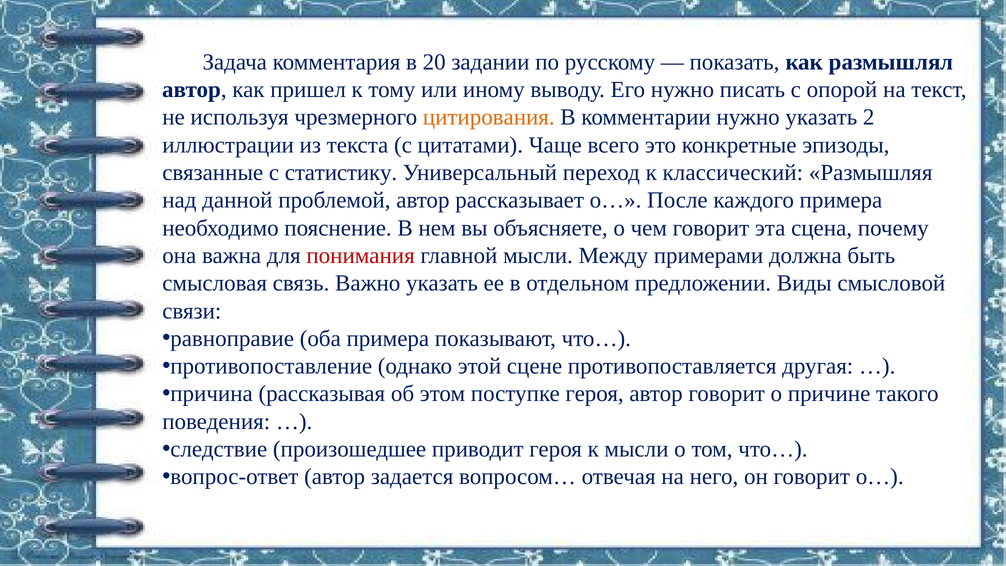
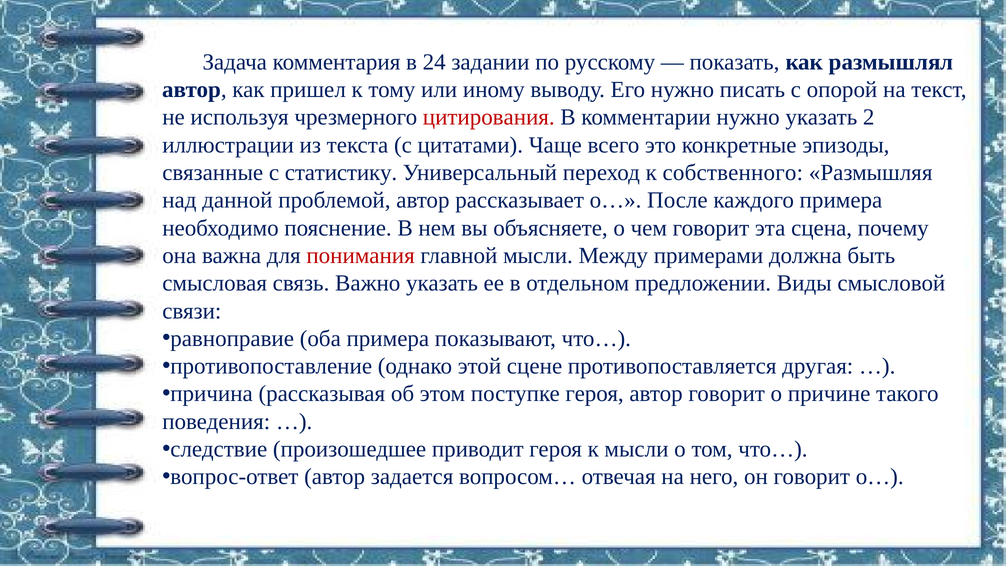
20: 20 -> 24
цитирования colour: orange -> red
классический: классический -> собственного
